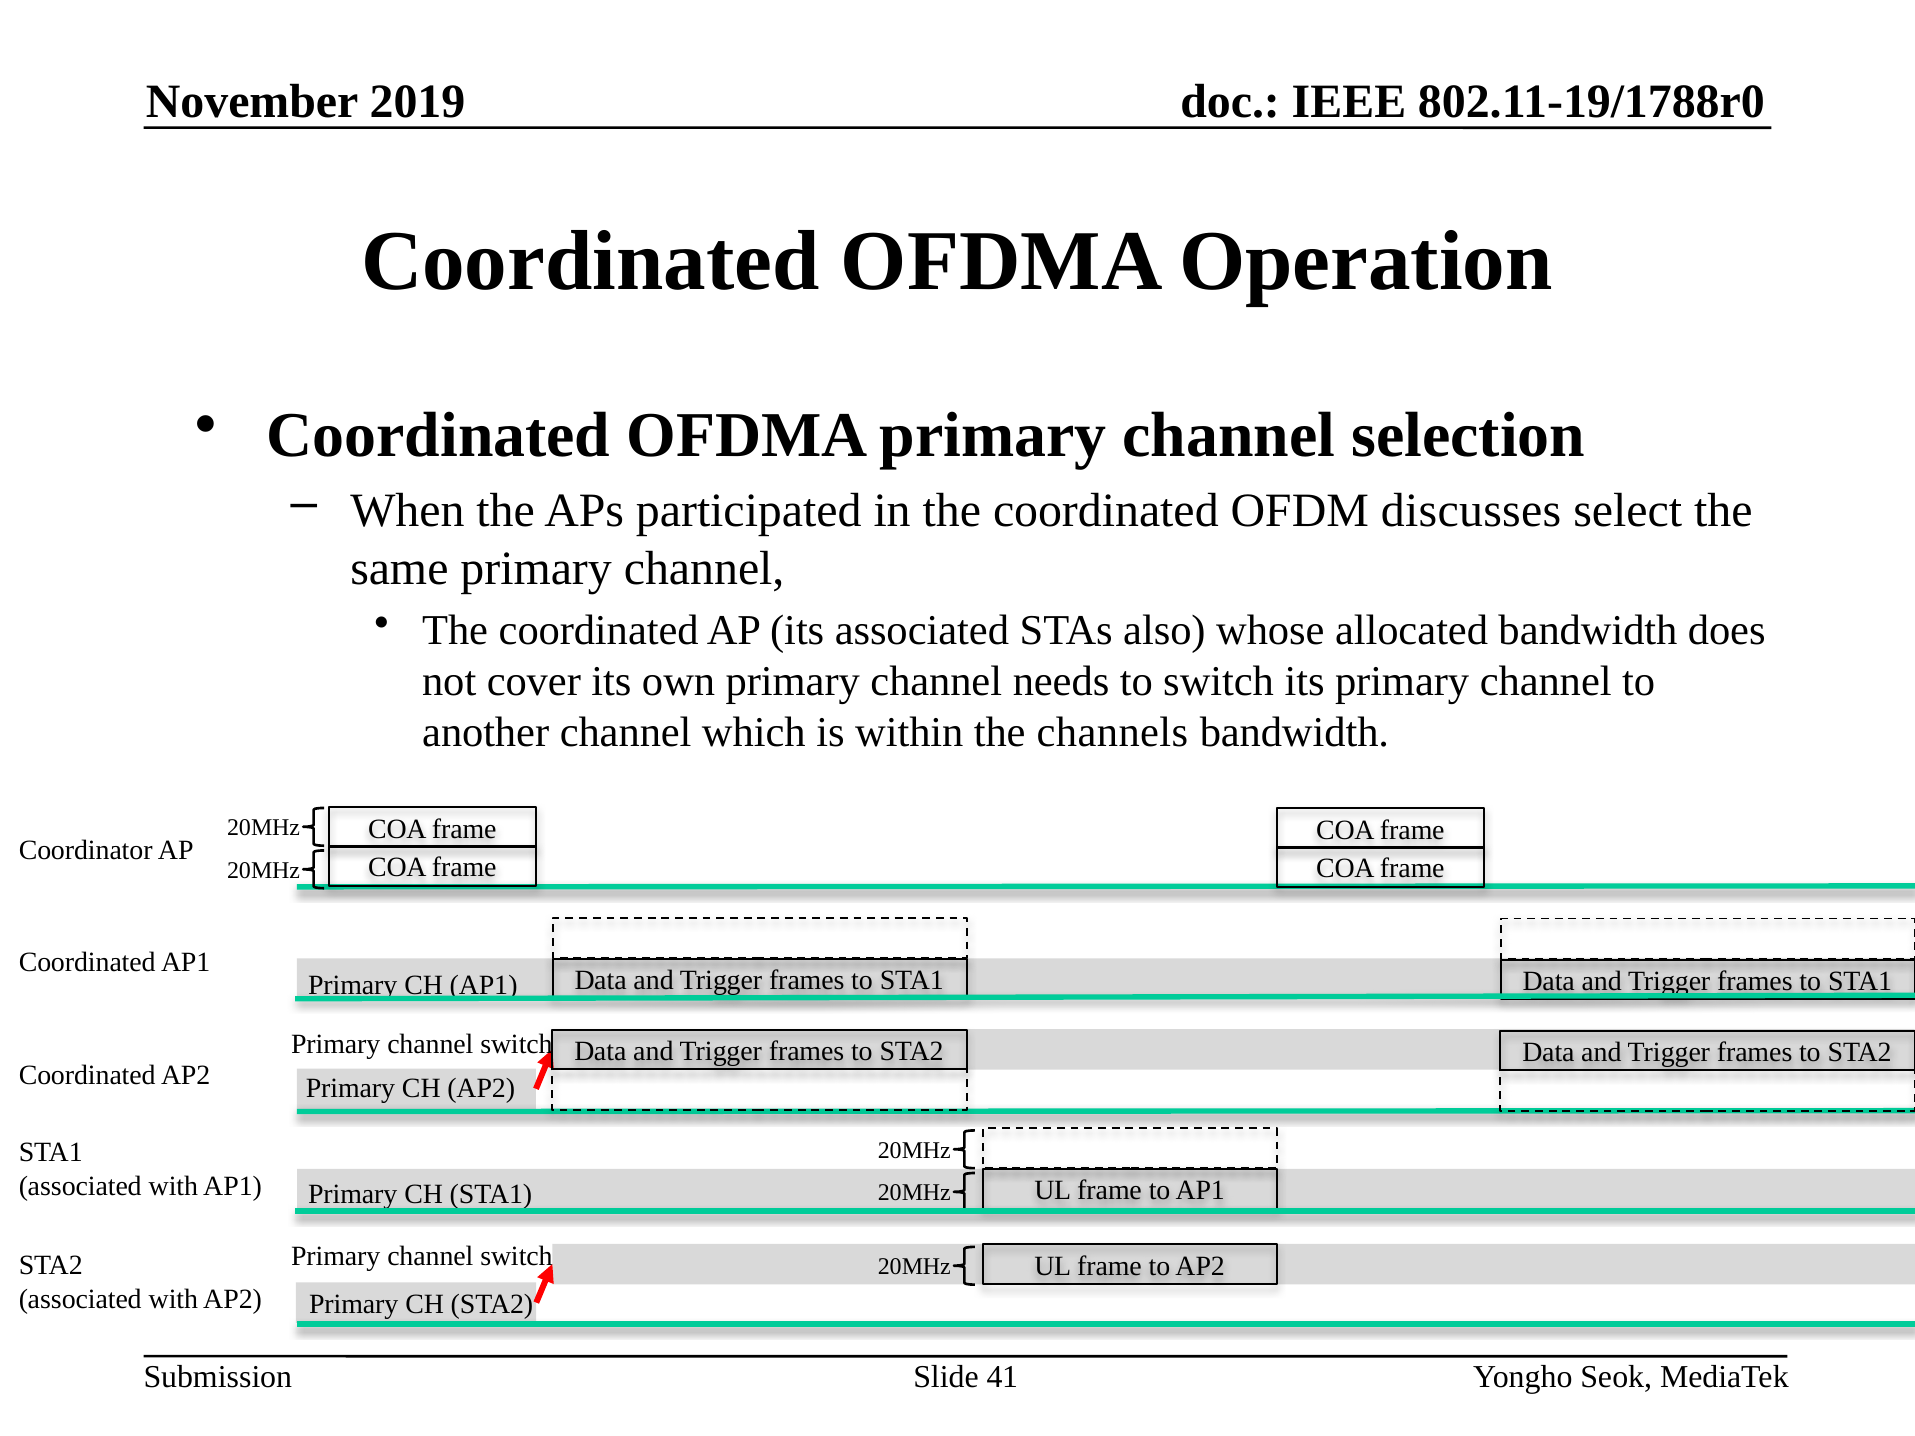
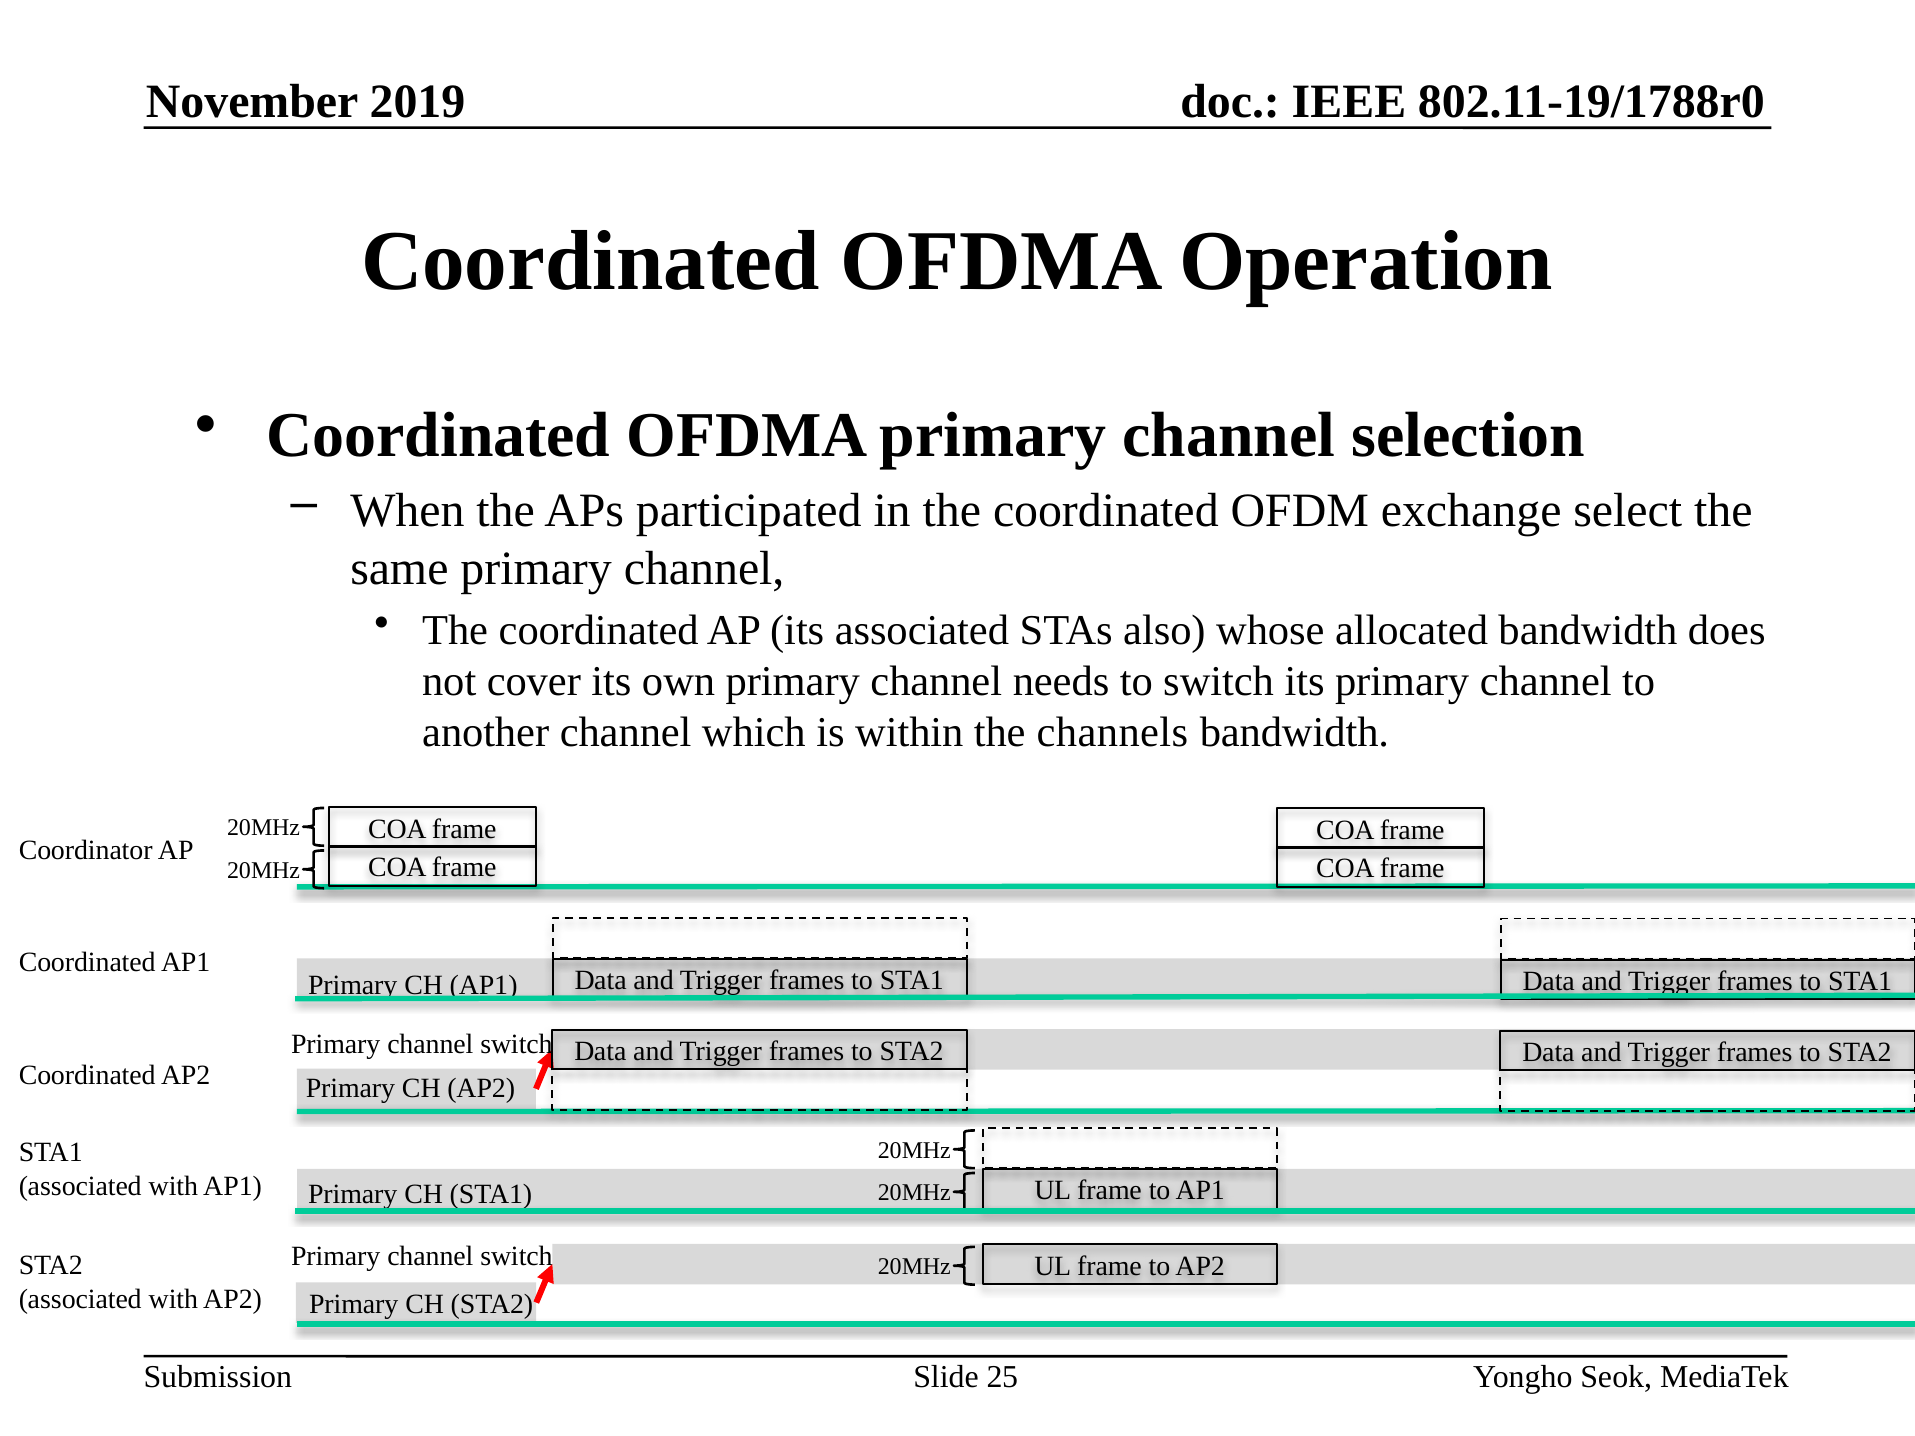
discusses: discusses -> exchange
41: 41 -> 25
